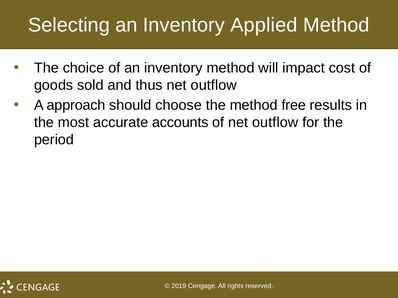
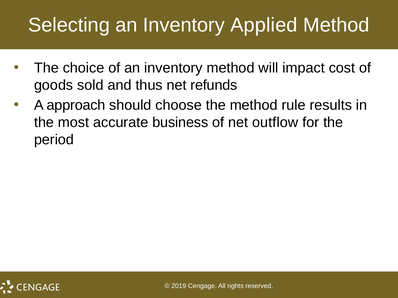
thus net outflow: outflow -> refunds
free: free -> rule
accounts: accounts -> business
